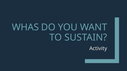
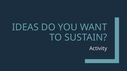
WHAS: WHAS -> IDEAS
